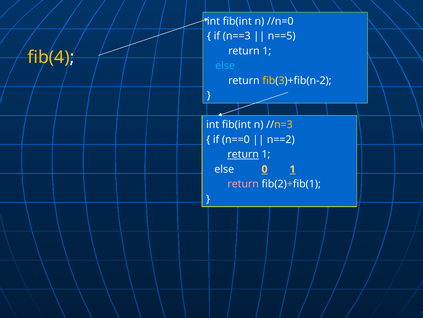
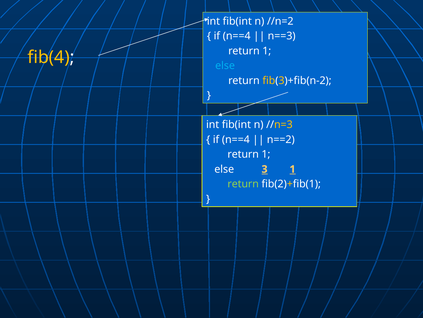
//n=0: //n=0 -> //n=2
n==3 at (237, 36): n==3 -> n==4
n==5: n==5 -> n==3
n==0 at (236, 139): n==0 -> n==4
return at (243, 154) underline: present -> none
0: 0 -> 3
return at (243, 184) colour: pink -> light green
